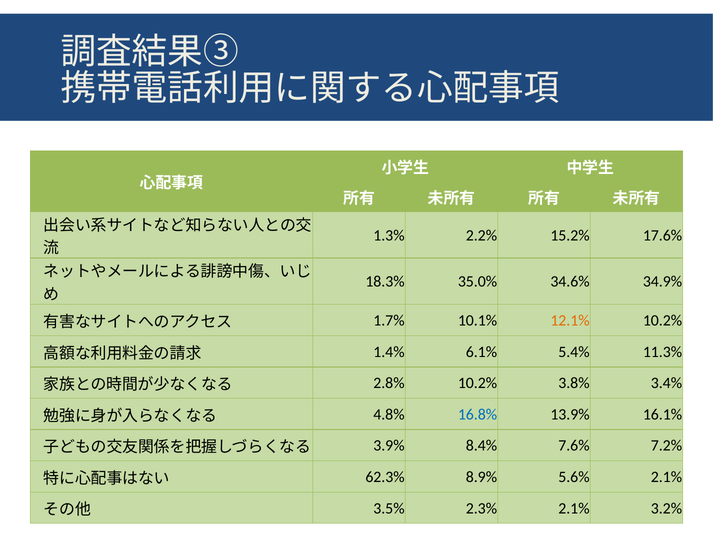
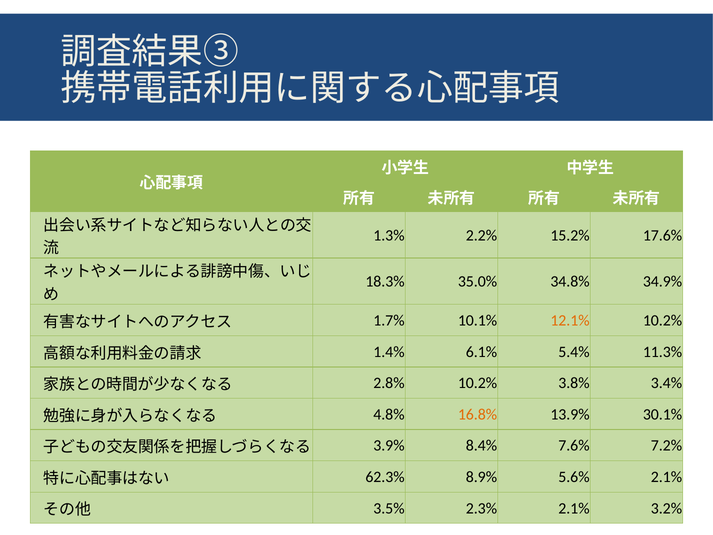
34.6%: 34.6% -> 34.8%
16.8% colour: blue -> orange
16.1%: 16.1% -> 30.1%
